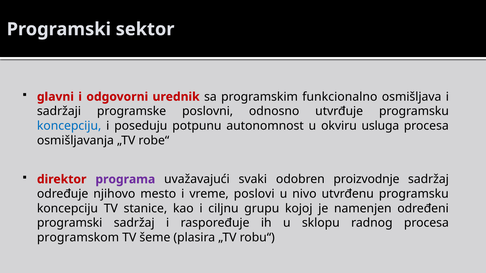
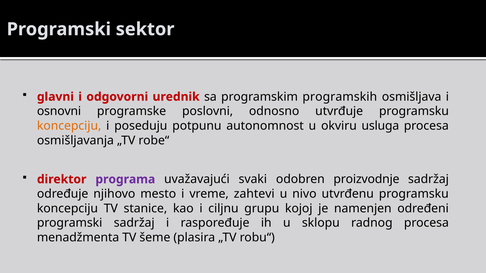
funkcionalno: funkcionalno -> programskih
sadržaji: sadržaji -> osnovni
koncepciju at (69, 126) colour: blue -> orange
poslovi: poslovi -> zahtevi
programskom: programskom -> menadžmenta
